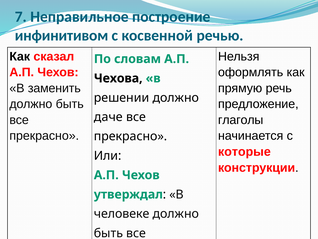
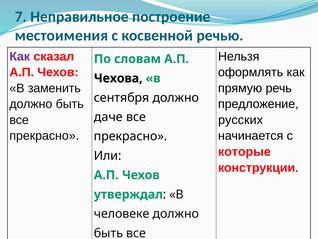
инфинитивом: инфинитивом -> местоимения
Как at (20, 56) colour: black -> purple
решении: решении -> сентября
глаголы: глаголы -> русских
